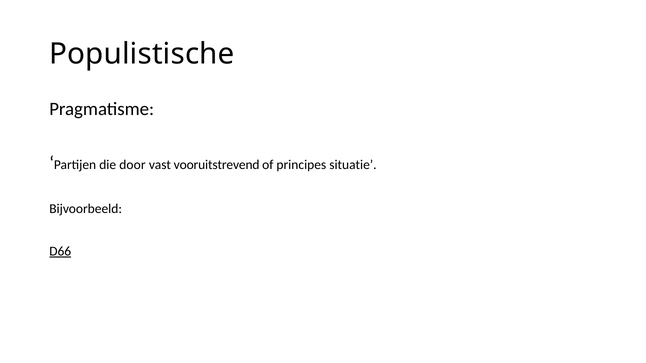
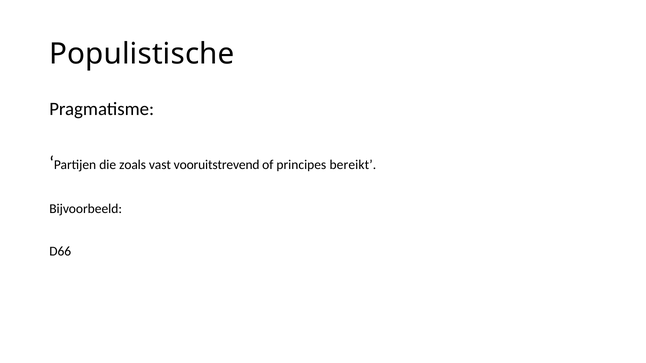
door: door -> zoals
situatie: situatie -> bereikt
D66 underline: present -> none
